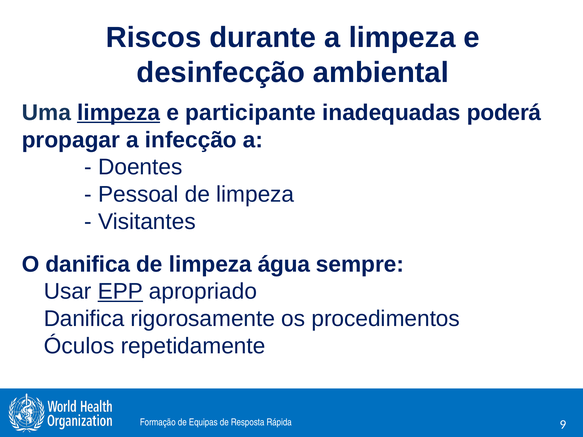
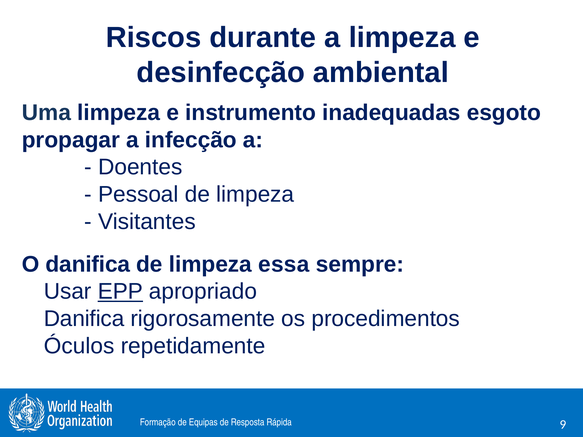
limpeza at (119, 113) underline: present -> none
participante: participante -> instrumento
poderá: poderá -> esgoto
água: água -> essa
